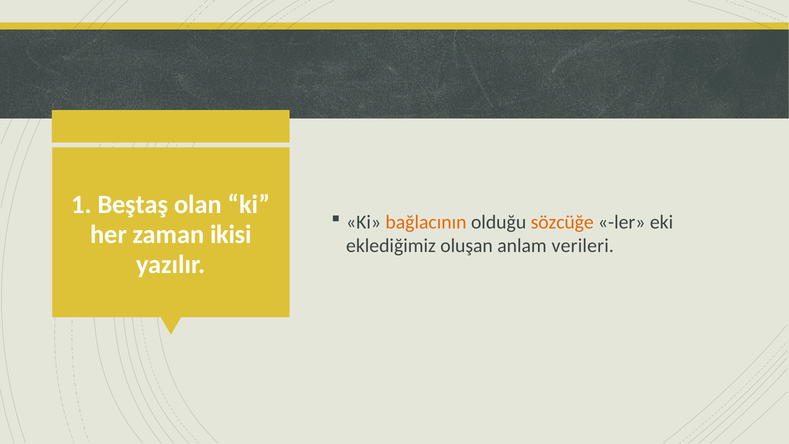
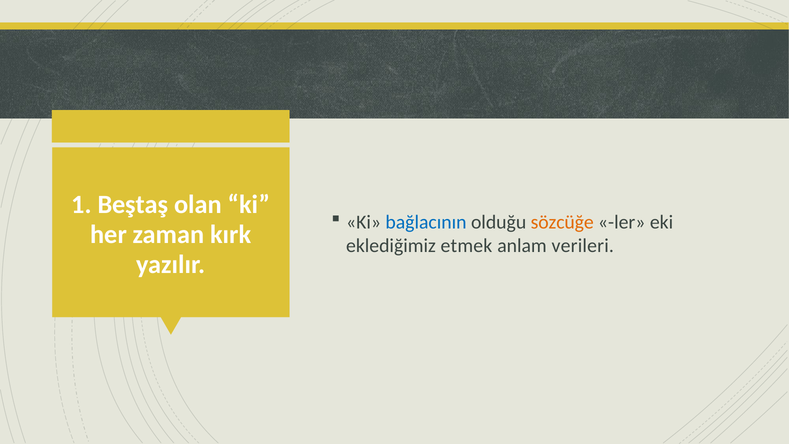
bağlacının colour: orange -> blue
ikisi: ikisi -> kırk
oluşan: oluşan -> etmek
